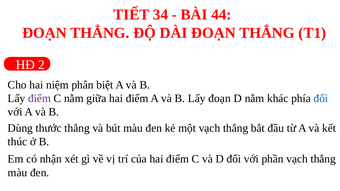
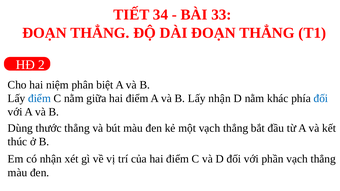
44: 44 -> 33
điểm at (39, 99) colour: purple -> blue
Lấy đoạn: đoạn -> nhận
